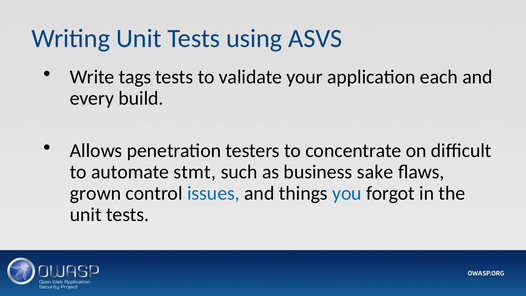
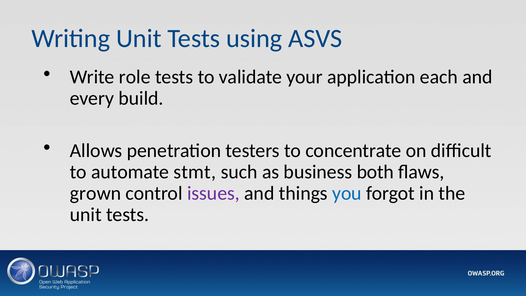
tags: tags -> role
sake: sake -> both
issues colour: blue -> purple
